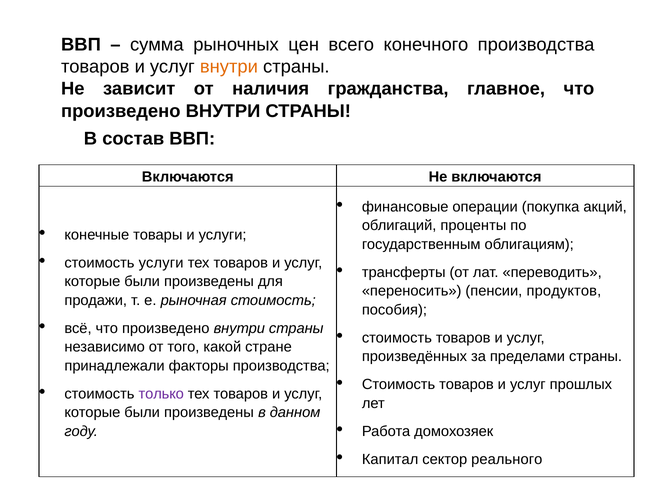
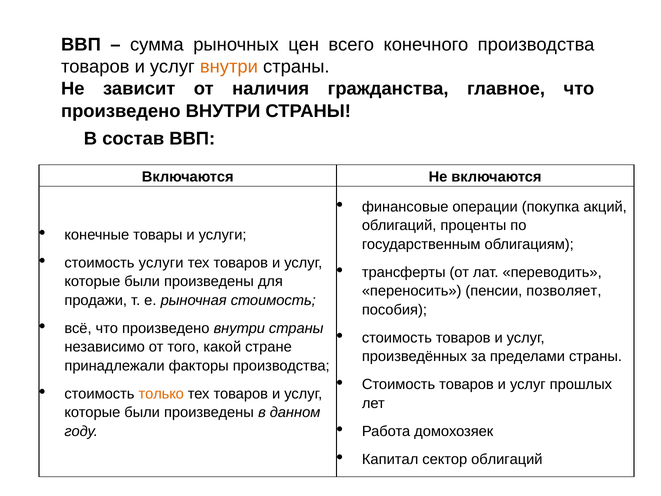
продуктов: продуктов -> позволяет
только colour: purple -> orange
сектор реального: реального -> облигаций
